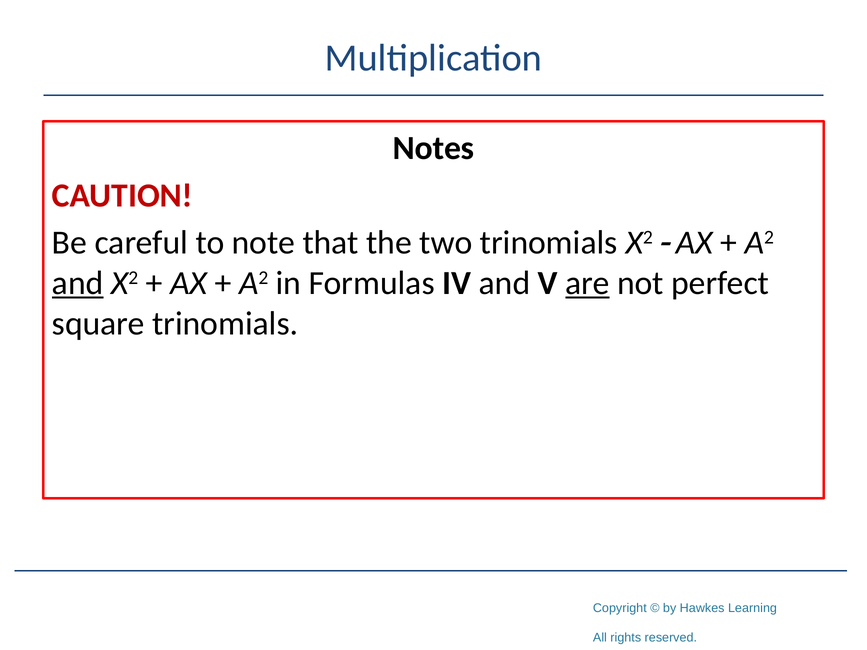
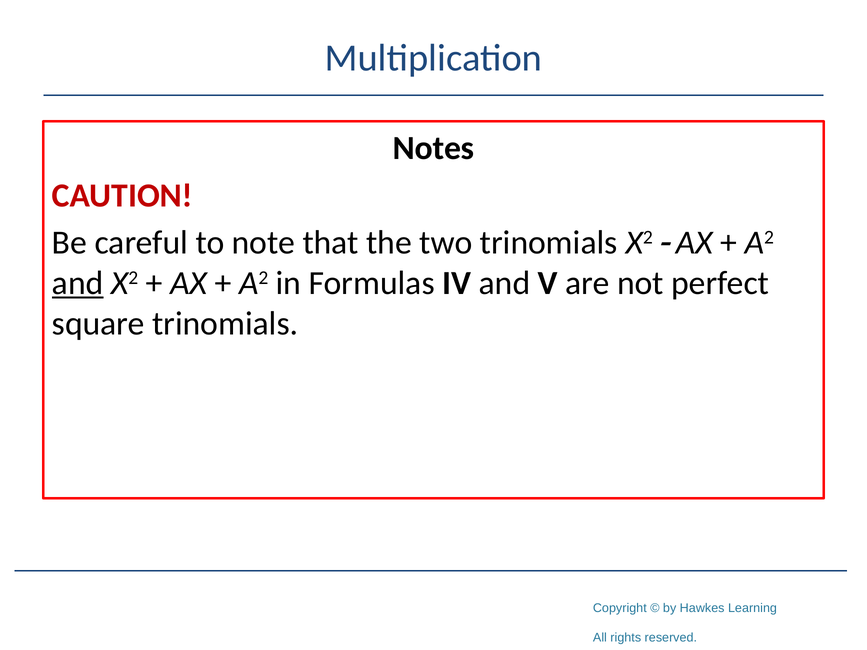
are underline: present -> none
